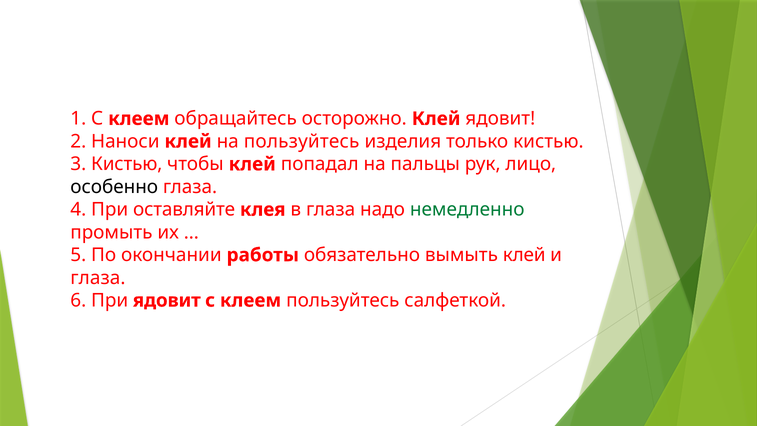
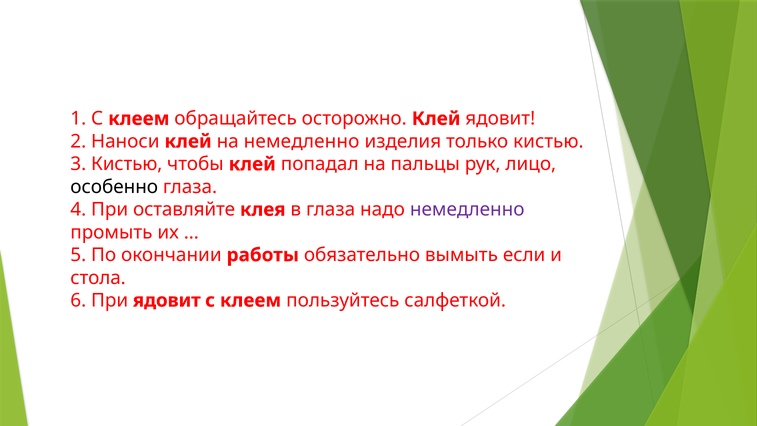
на пользуйтесь: пользуйтесь -> немедленно
немедленно at (467, 209) colour: green -> purple
вымыть клей: клей -> если
глаза at (98, 278): глаза -> стола
